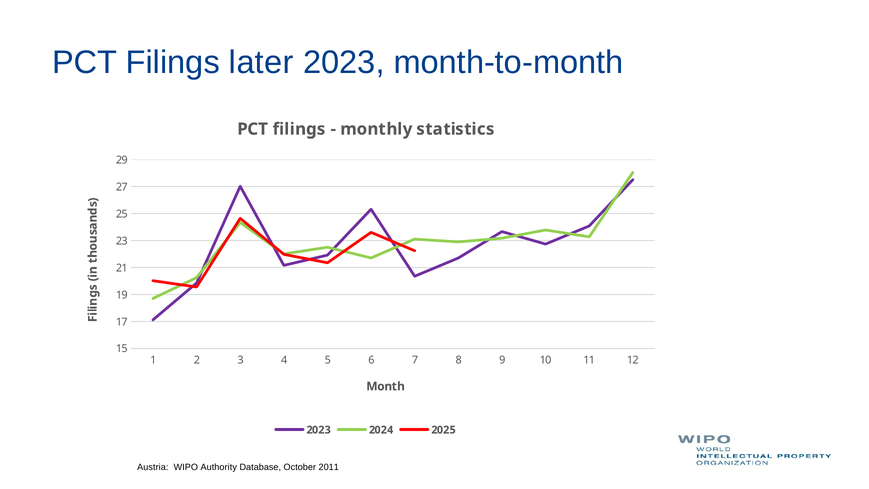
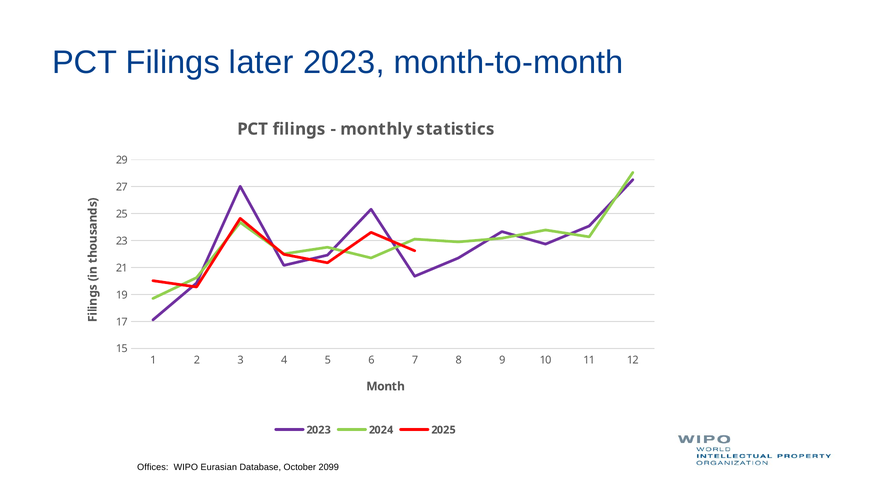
Austria: Austria -> Offices
Authority: Authority -> Eurasian
2011: 2011 -> 2099
